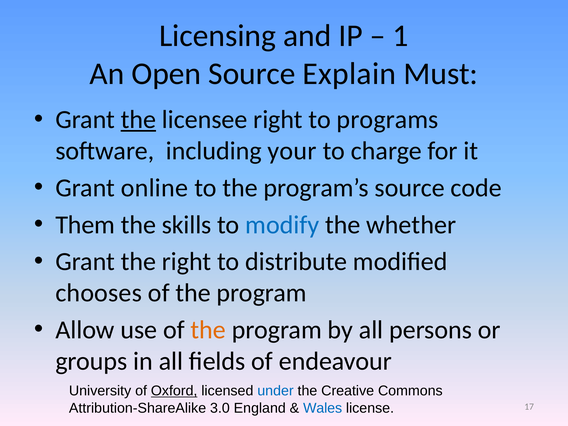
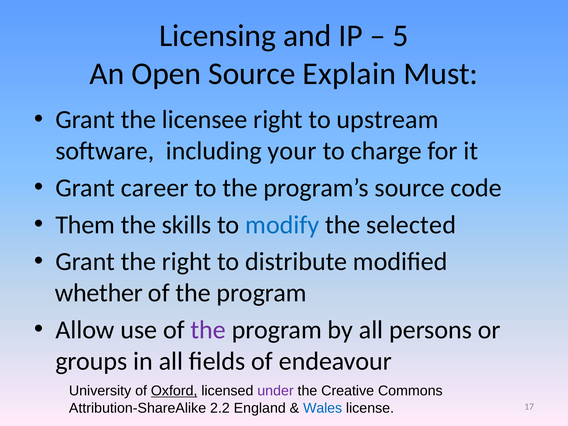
1: 1 -> 5
the at (138, 120) underline: present -> none
programs: programs -> upstream
online: online -> career
whether: whether -> selected
chooses: chooses -> whether
the at (208, 330) colour: orange -> purple
under colour: blue -> purple
3.0: 3.0 -> 2.2
